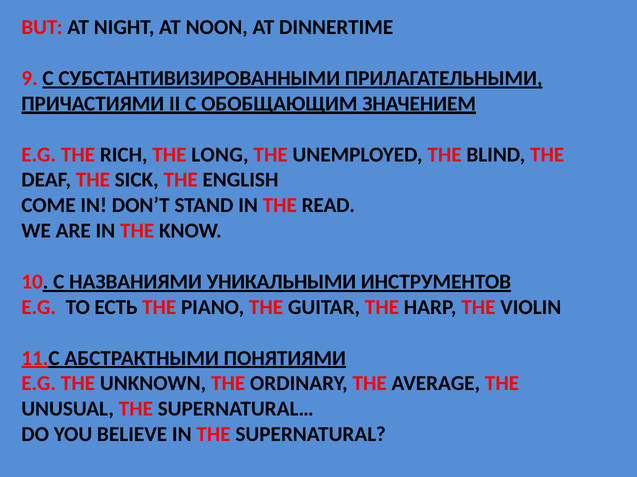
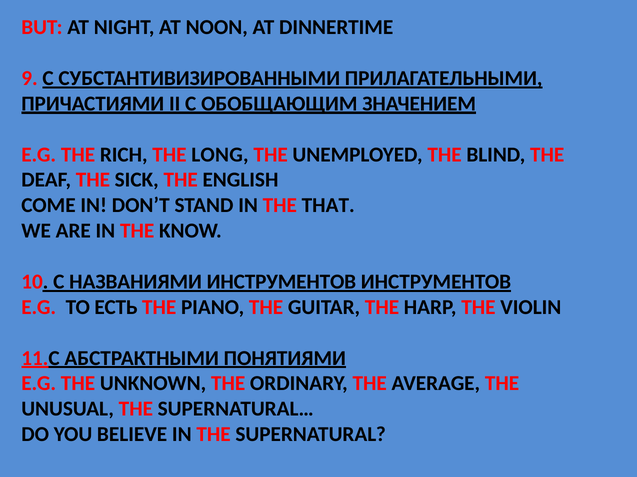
READ: READ -> THAT
НАЗВАНИЯМИ УНИКАЛЬНЫМИ: УНИКАЛЬНЫМИ -> ИНСТРУМЕНТОВ
